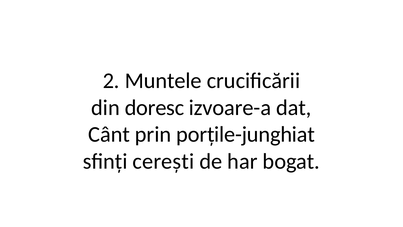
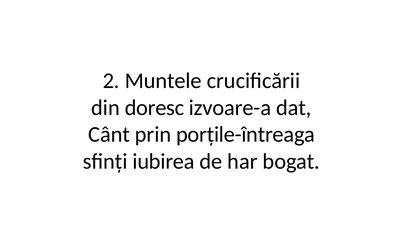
porțile-junghiat: porțile-junghiat -> porțile-întreaga
cerești: cerești -> iubirea
